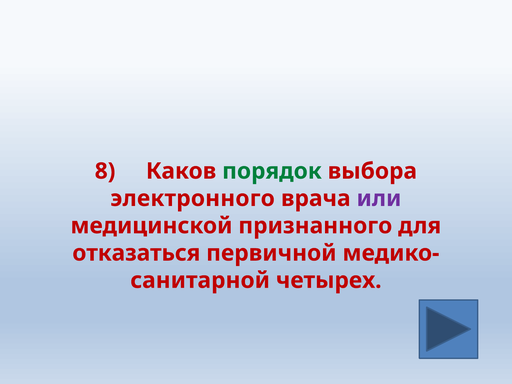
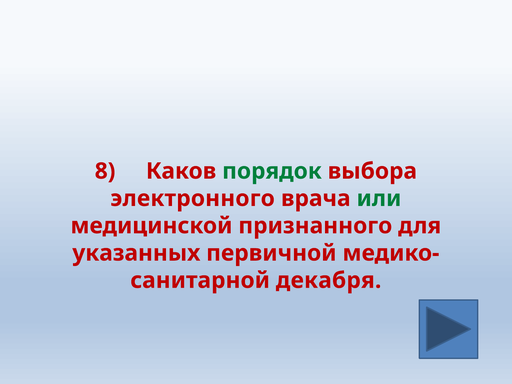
или colour: purple -> green
отказаться: отказаться -> указанных
четырех: четырех -> декабря
